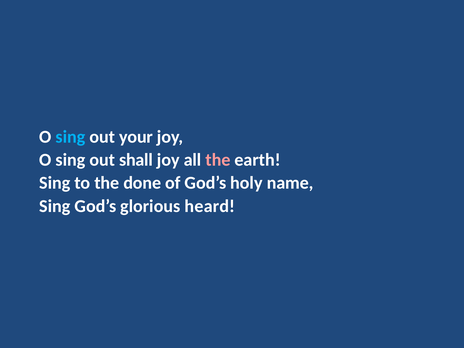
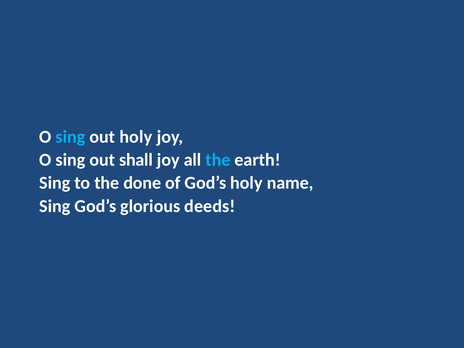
out your: your -> holy
the at (218, 160) colour: pink -> light blue
heard: heard -> deeds
